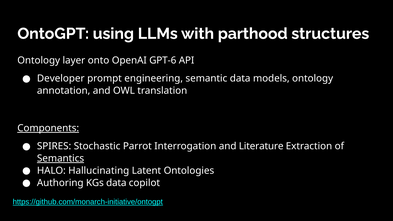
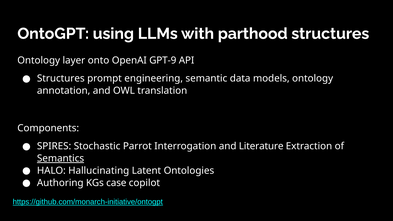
GPT-6: GPT-6 -> GPT-9
Developer at (61, 79): Developer -> Structures
Components underline: present -> none
KGs data: data -> case
